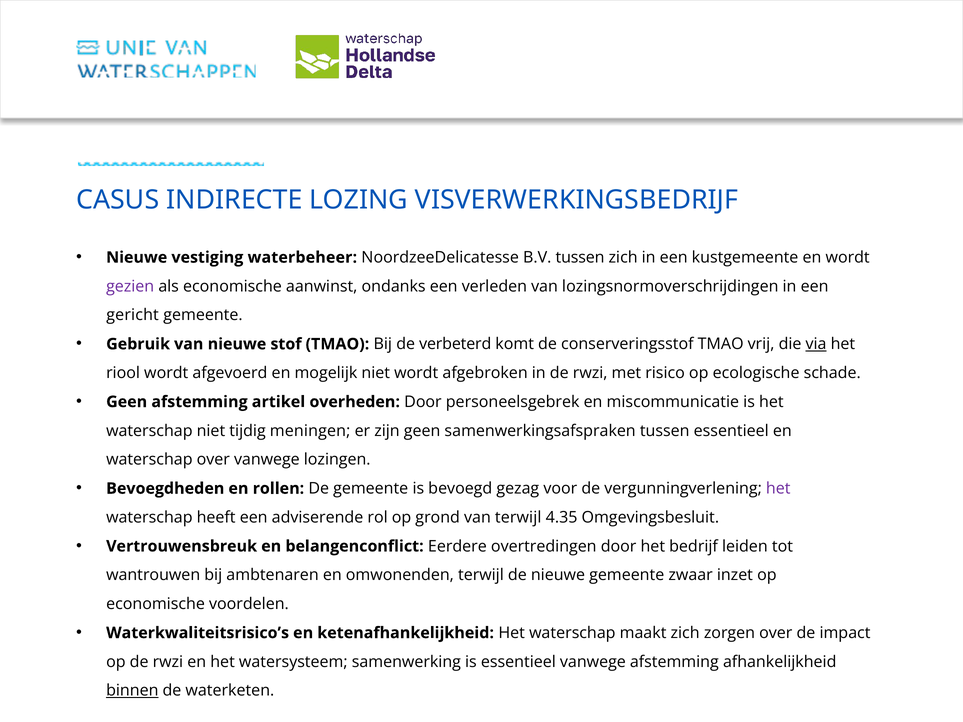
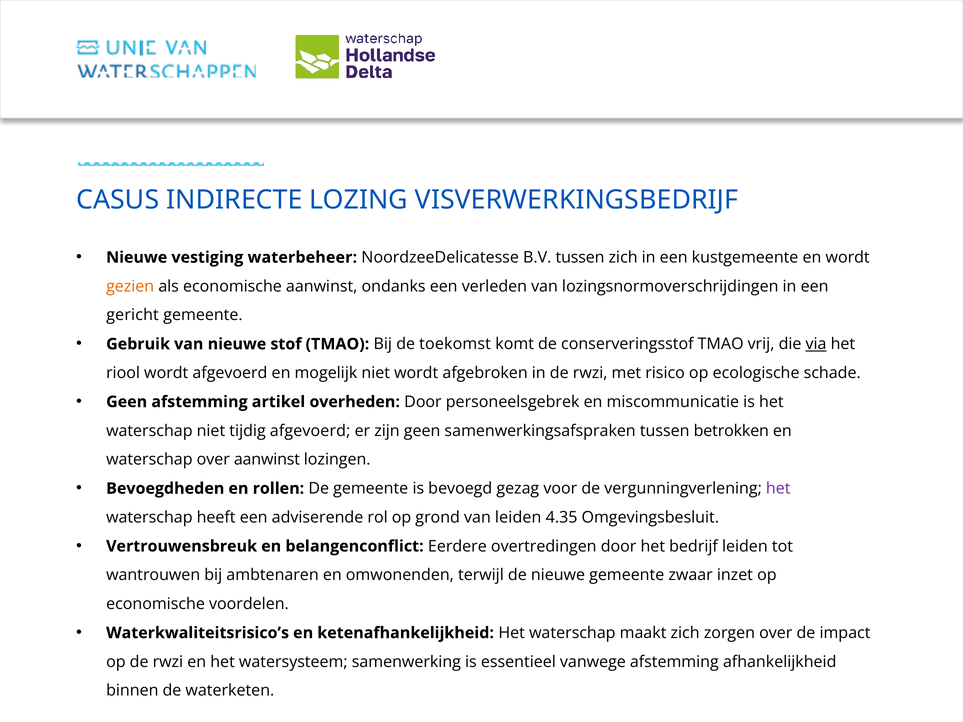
gezien colour: purple -> orange
verbeterd: verbeterd -> toekomst
tijdig meningen: meningen -> afgevoerd
tussen essentieel: essentieel -> betrokken
over vanwege: vanwege -> aanwinst
van terwijl: terwijl -> leiden
binnen underline: present -> none
